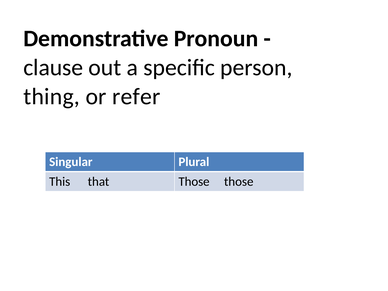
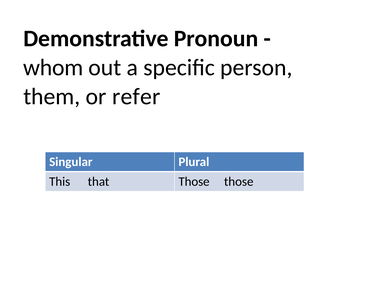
clause: clause -> whom
thing: thing -> them
